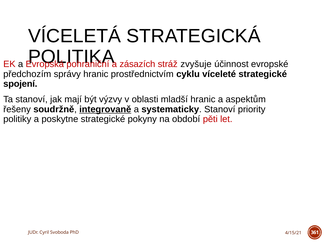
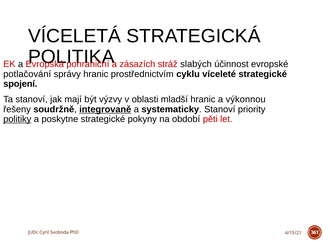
zvyšuje: zvyšuje -> slabých
předchozím: předchozím -> potlačování
aspektům: aspektům -> výkonnou
politiky underline: none -> present
